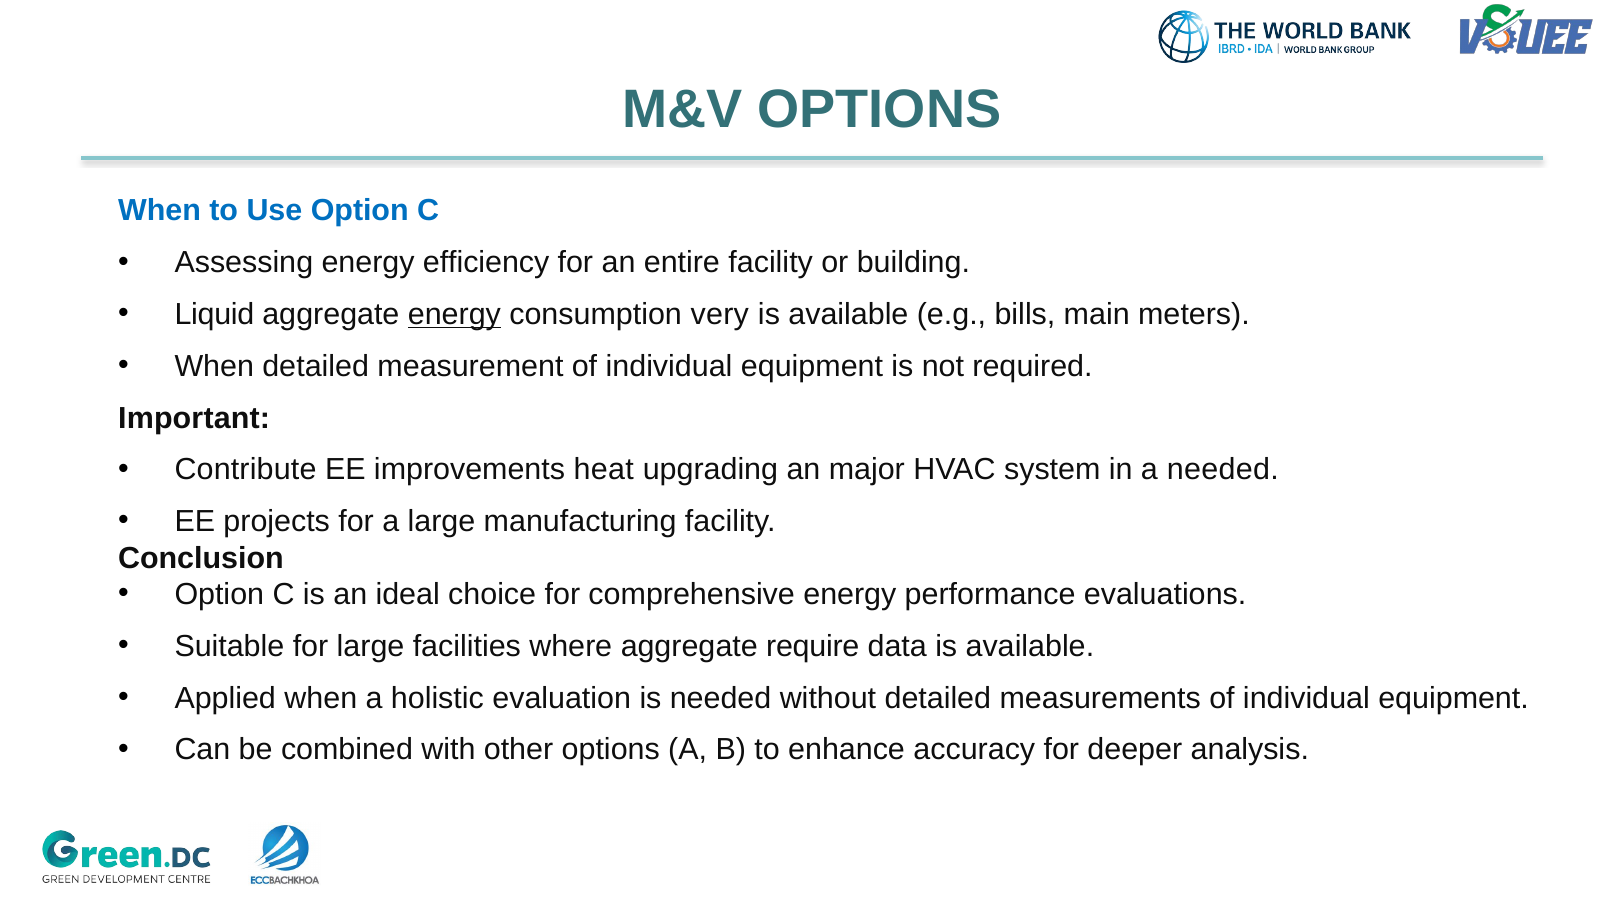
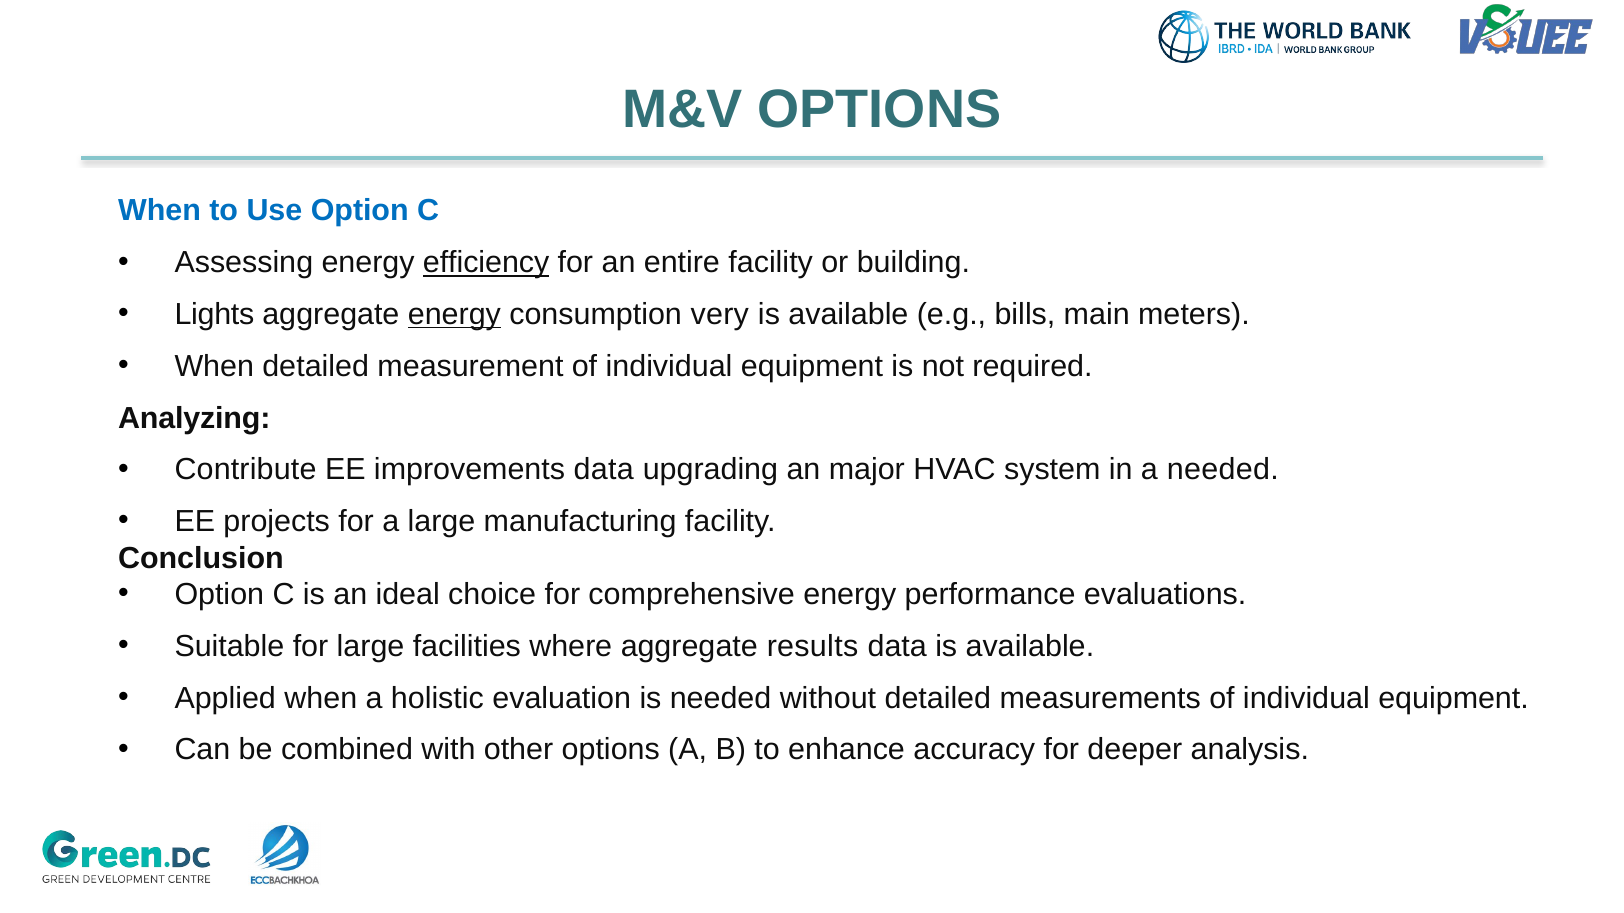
efficiency underline: none -> present
Liquid: Liquid -> Lights
Important: Important -> Analyzing
improvements heat: heat -> data
require: require -> results
